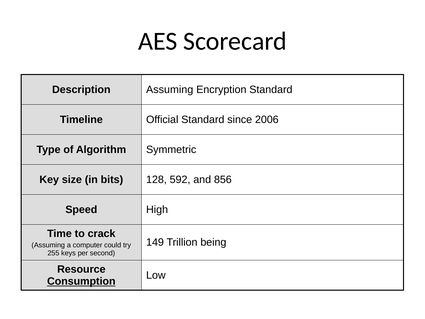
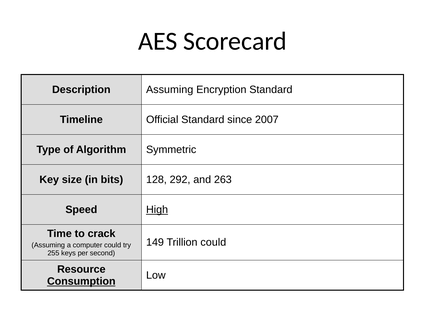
2006: 2006 -> 2007
592: 592 -> 292
856: 856 -> 263
High underline: none -> present
Trillion being: being -> could
